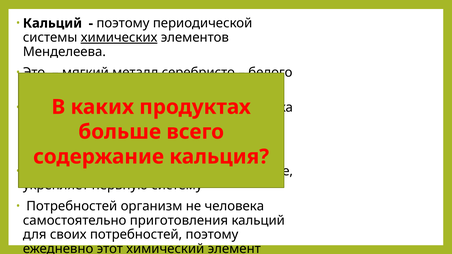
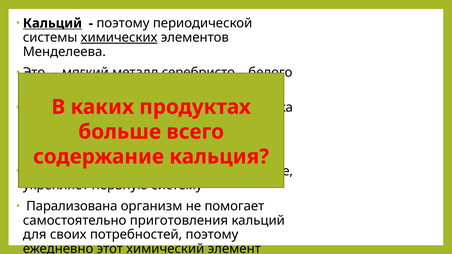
Кальций at (52, 23) underline: none -> present
Потребностей at (72, 206): Потребностей -> Парализована
не человека: человека -> помогает
